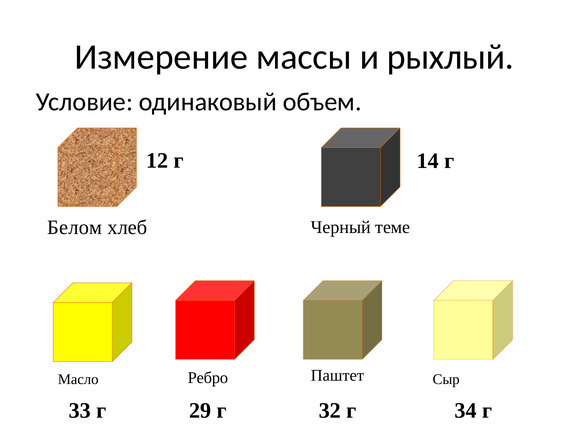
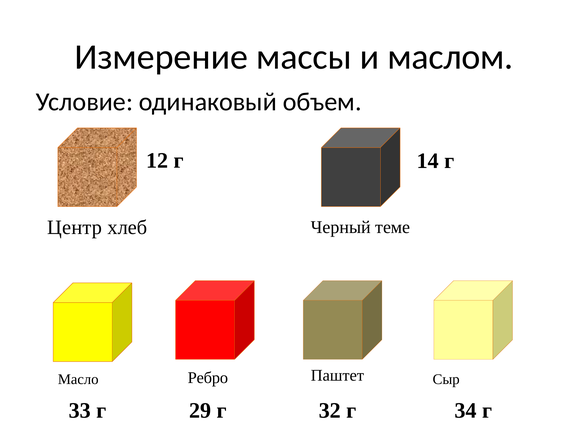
рыхлый: рыхлый -> маслом
Белом: Белом -> Центр
